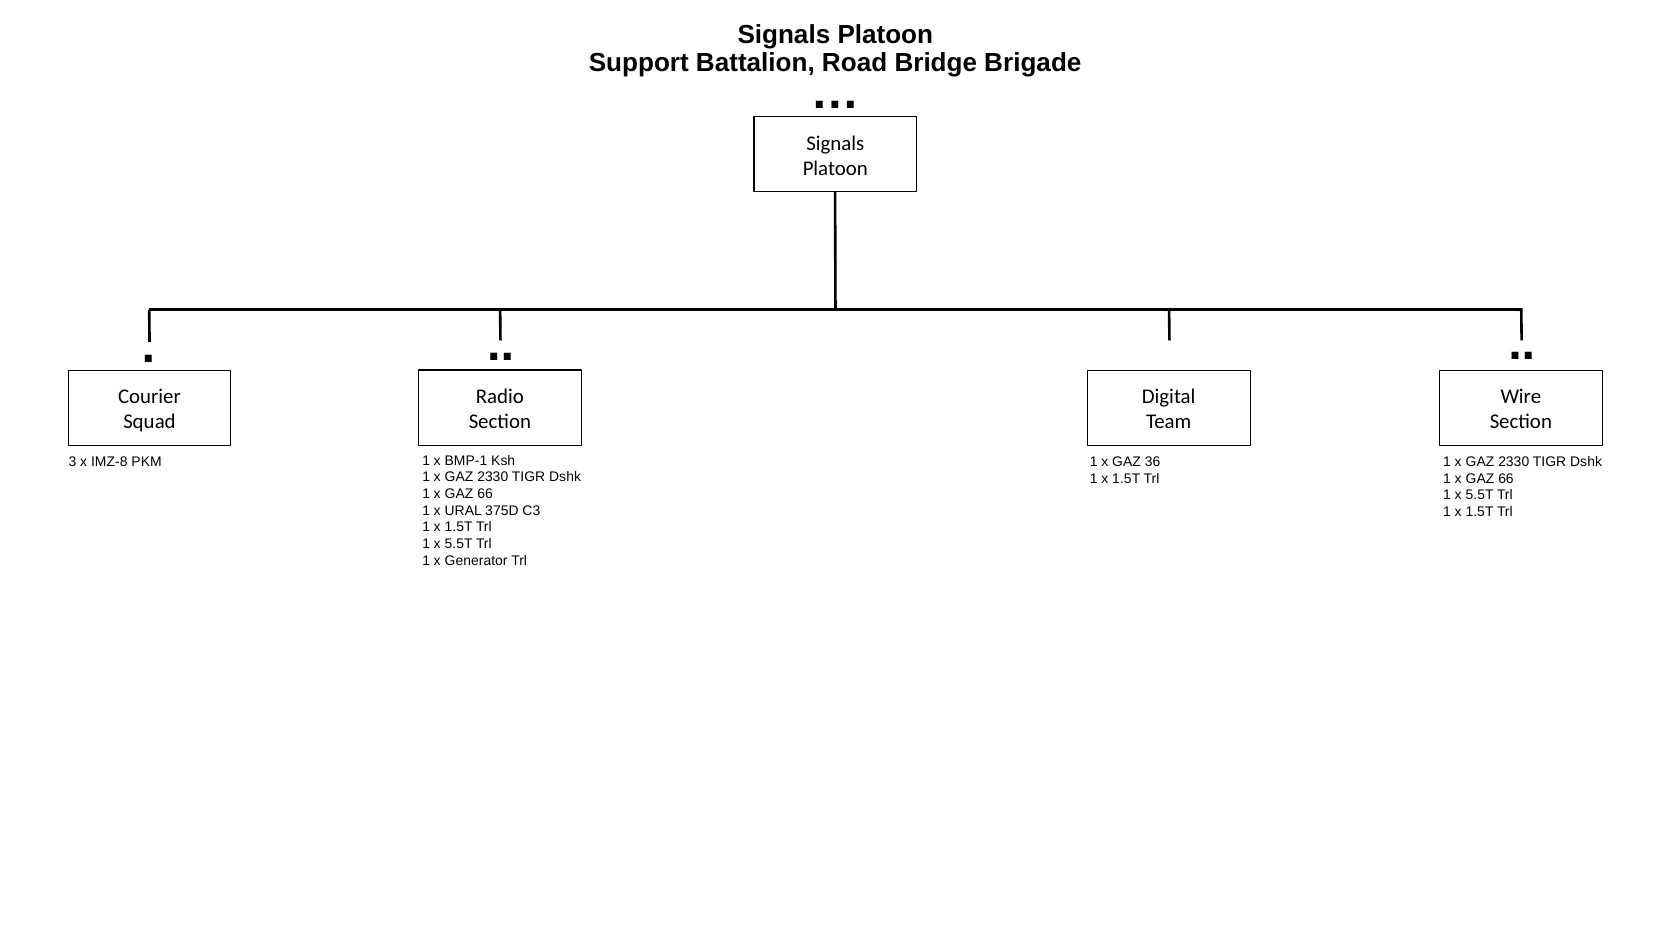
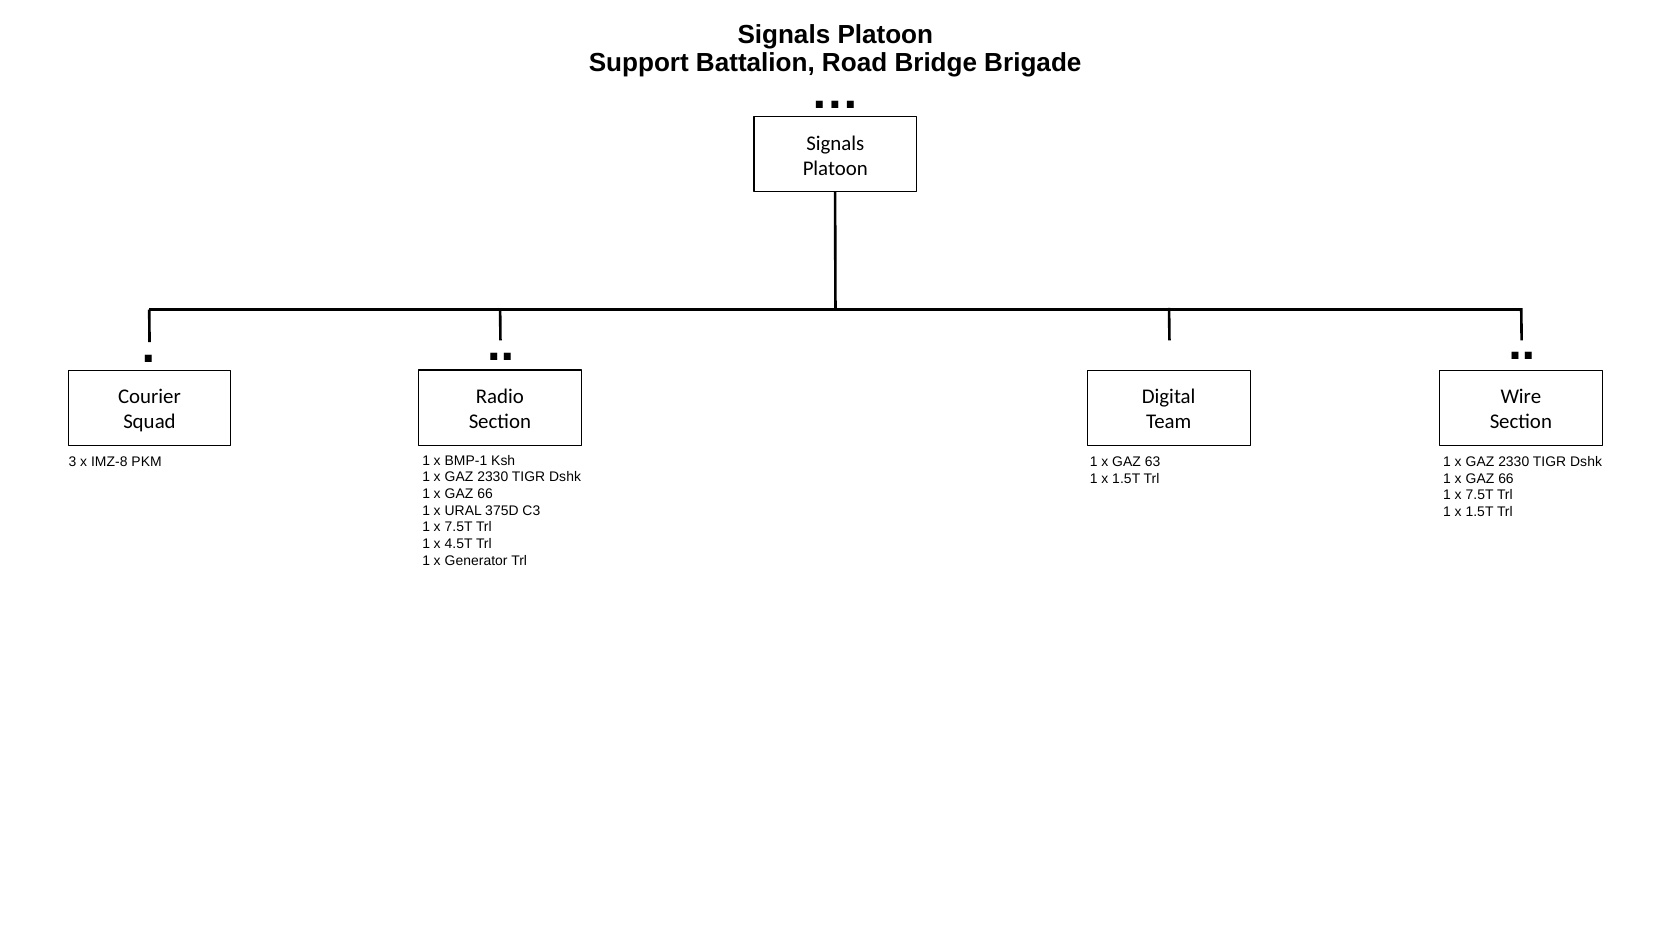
36: 36 -> 63
5.5T at (1480, 495): 5.5T -> 7.5T
1.5T at (459, 527): 1.5T -> 7.5T
5.5T at (459, 544): 5.5T -> 4.5T
